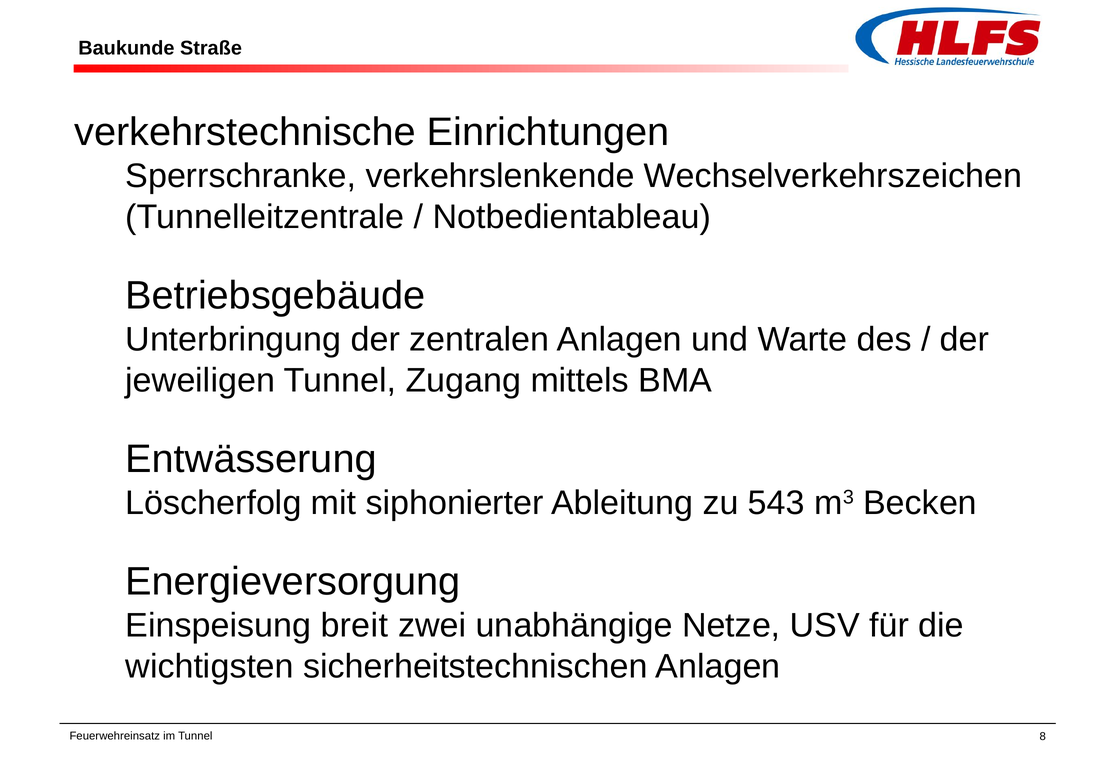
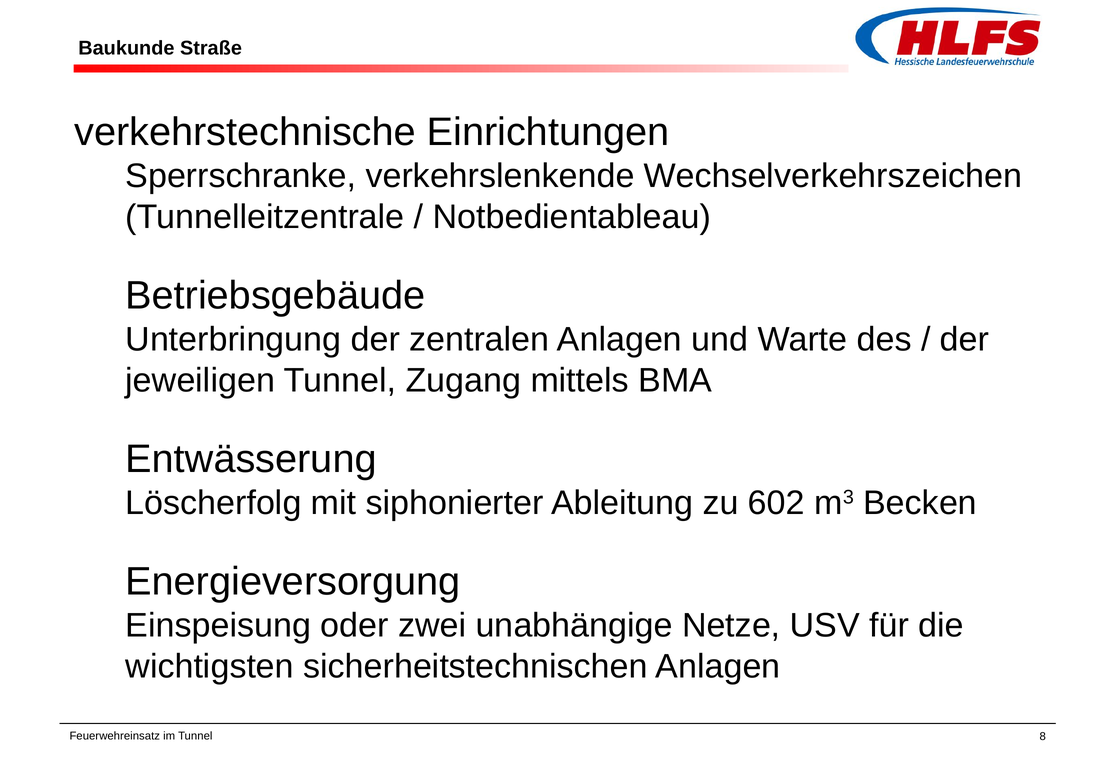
543: 543 -> 602
breit: breit -> oder
